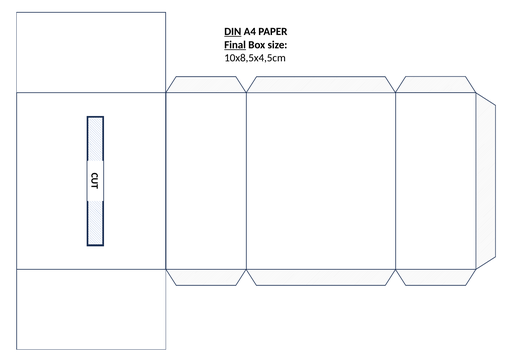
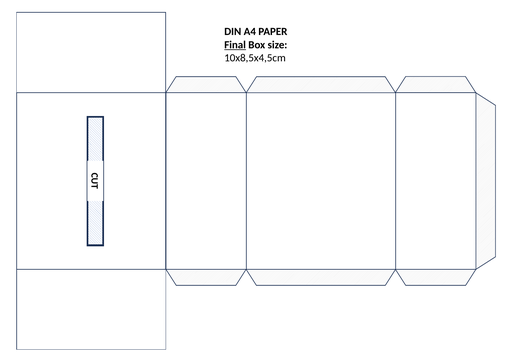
DIN underline: present -> none
